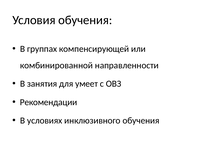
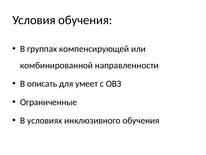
занятия: занятия -> описать
Рекомендации: Рекомендации -> Ограниченные
